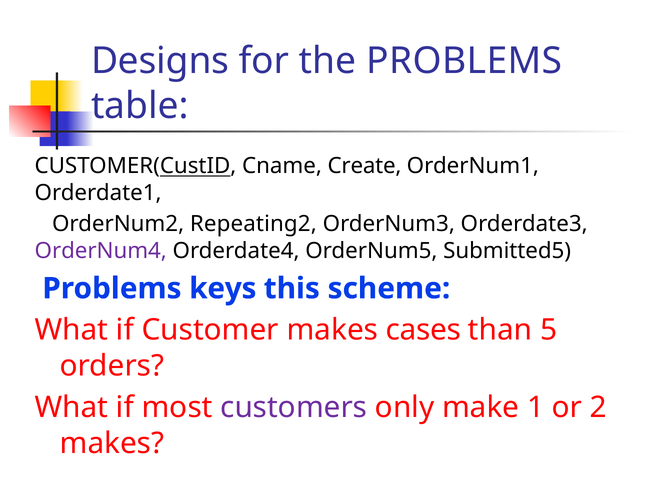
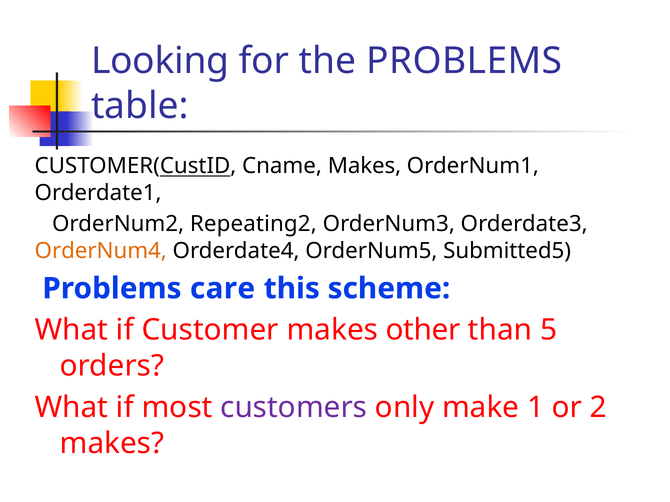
Designs: Designs -> Looking
Cname Create: Create -> Makes
OrderNum4 colour: purple -> orange
keys: keys -> care
cases: cases -> other
